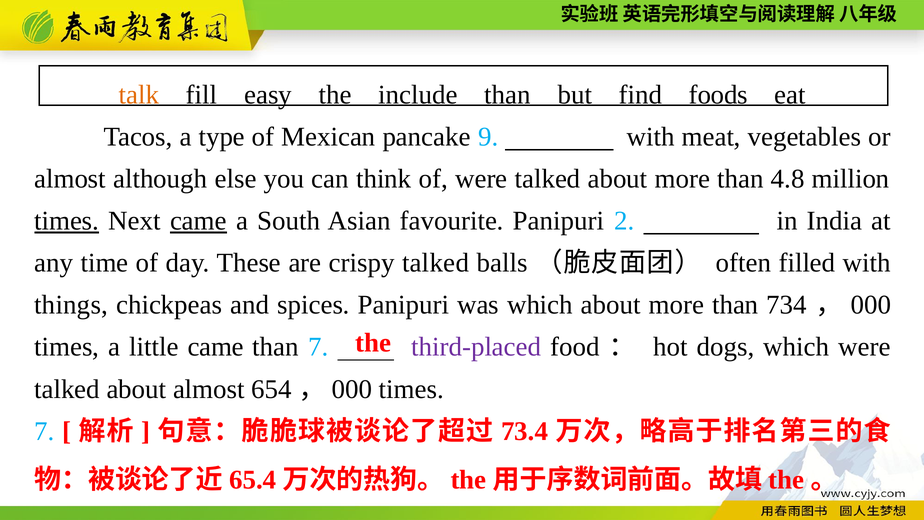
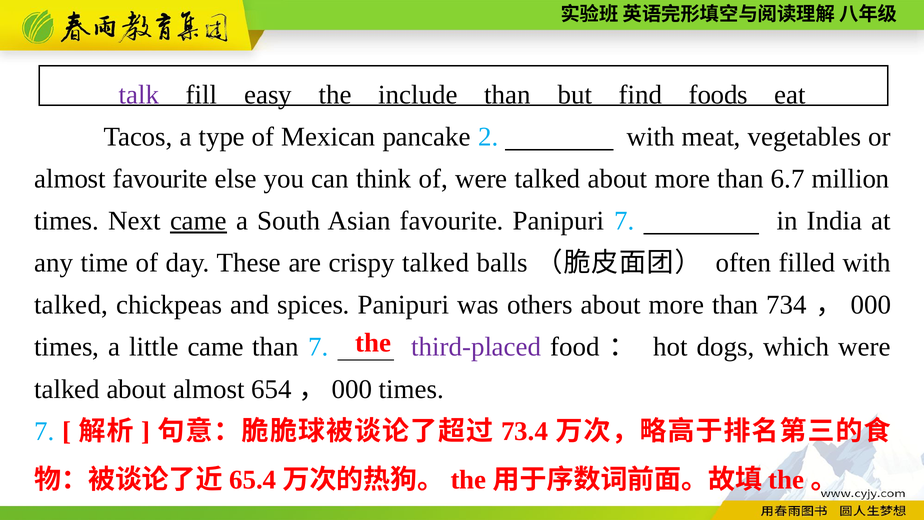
talk colour: orange -> purple
9: 9 -> 2
almost although: although -> favourite
4.8: 4.8 -> 6.7
times at (67, 221) underline: present -> none
Panipuri 2: 2 -> 7
things at (71, 305): things -> talked
was which: which -> others
